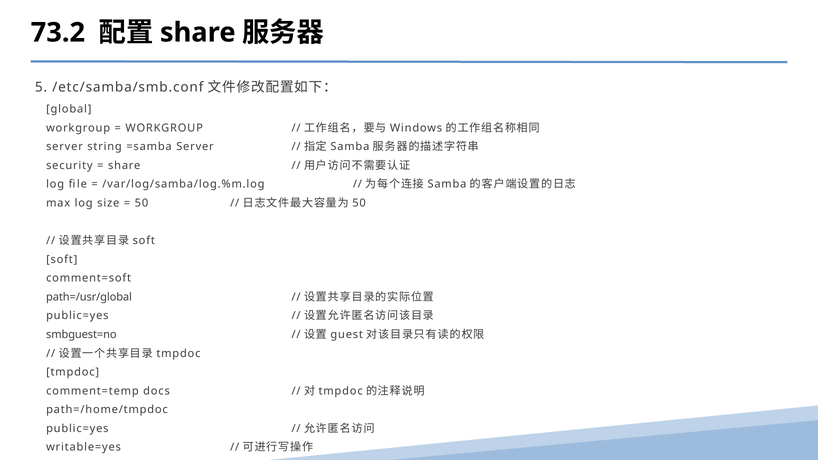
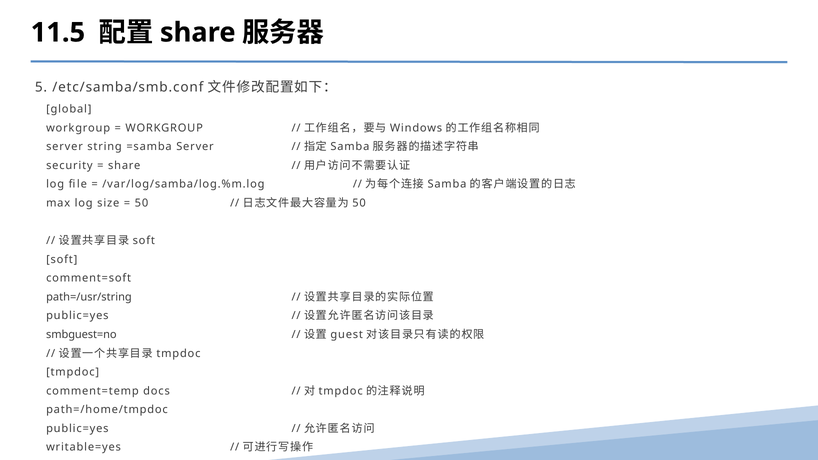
73.2: 73.2 -> 11.5
path=/usr/global: path=/usr/global -> path=/usr/string
